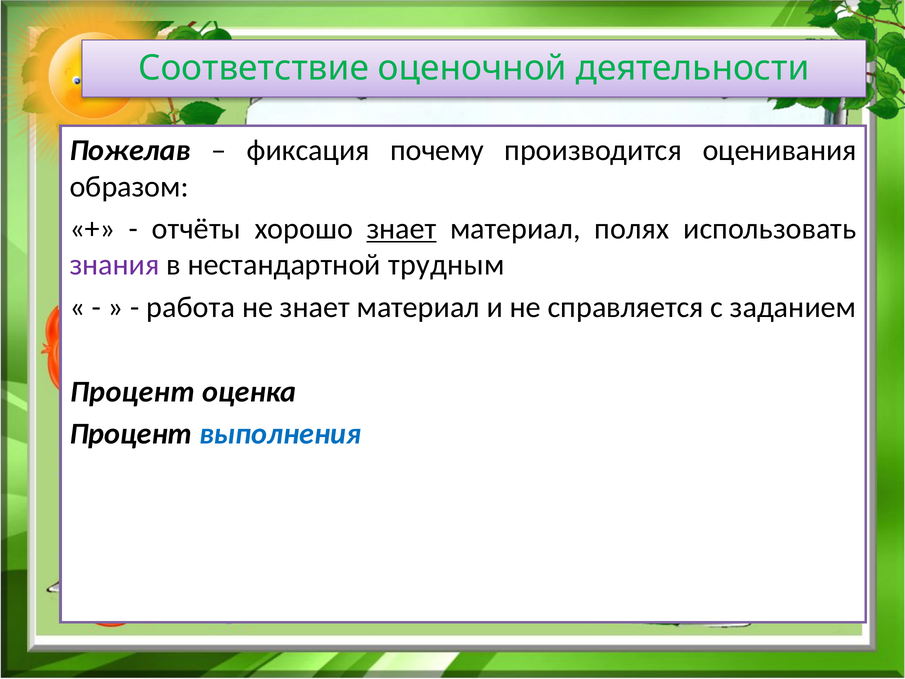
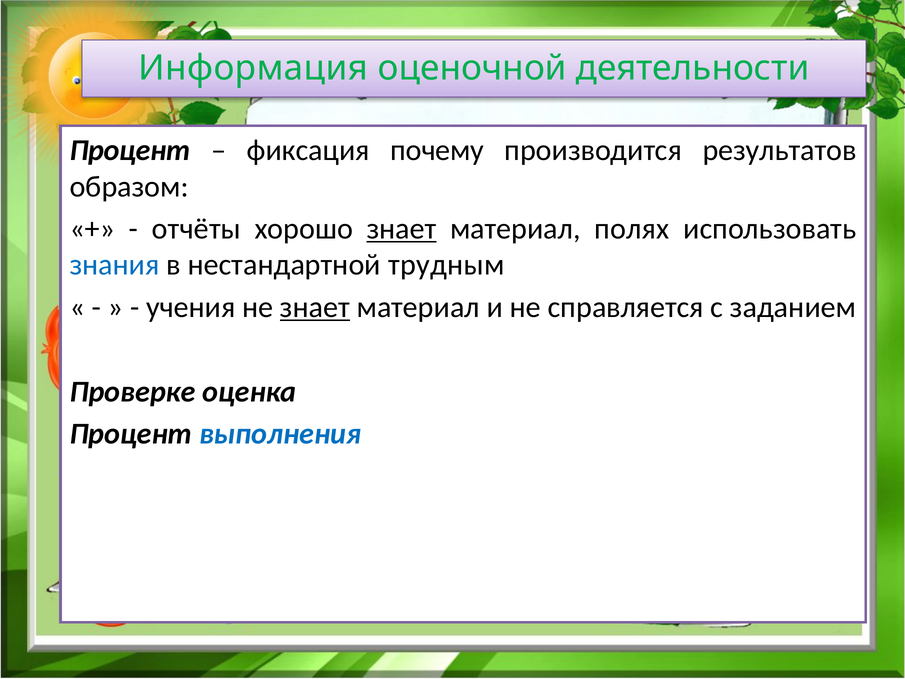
Соответствие: Соответствие -> Информация
Пожелав at (130, 150): Пожелав -> Процент
оценивания: оценивания -> результатов
знания colour: purple -> blue
работа: работа -> учения
знает at (315, 307) underline: none -> present
Процент at (132, 392): Процент -> Проверке
